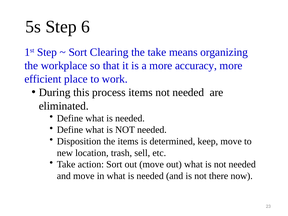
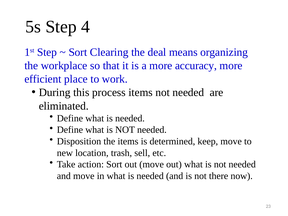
6: 6 -> 4
the take: take -> deal
